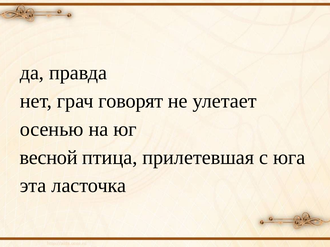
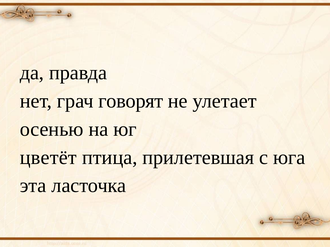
весной: весной -> цветёт
